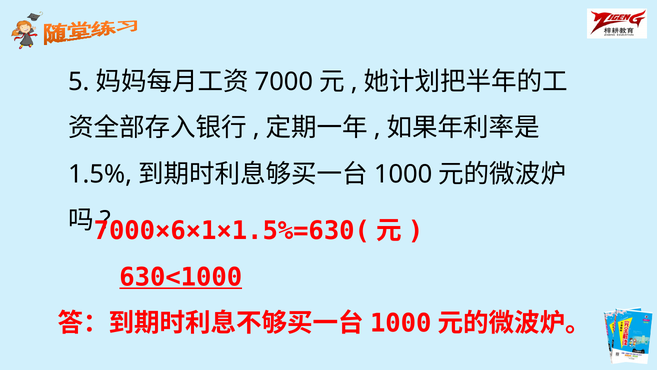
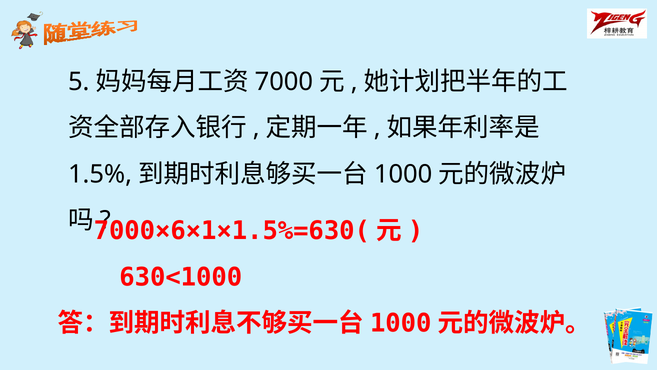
630<1000 underline: present -> none
